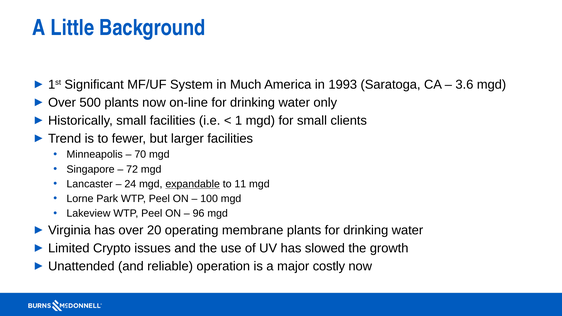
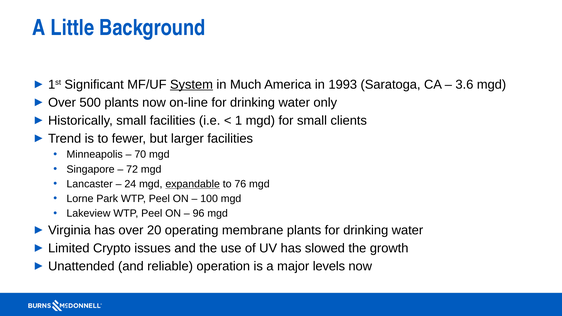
System underline: none -> present
11: 11 -> 76
costly: costly -> levels
